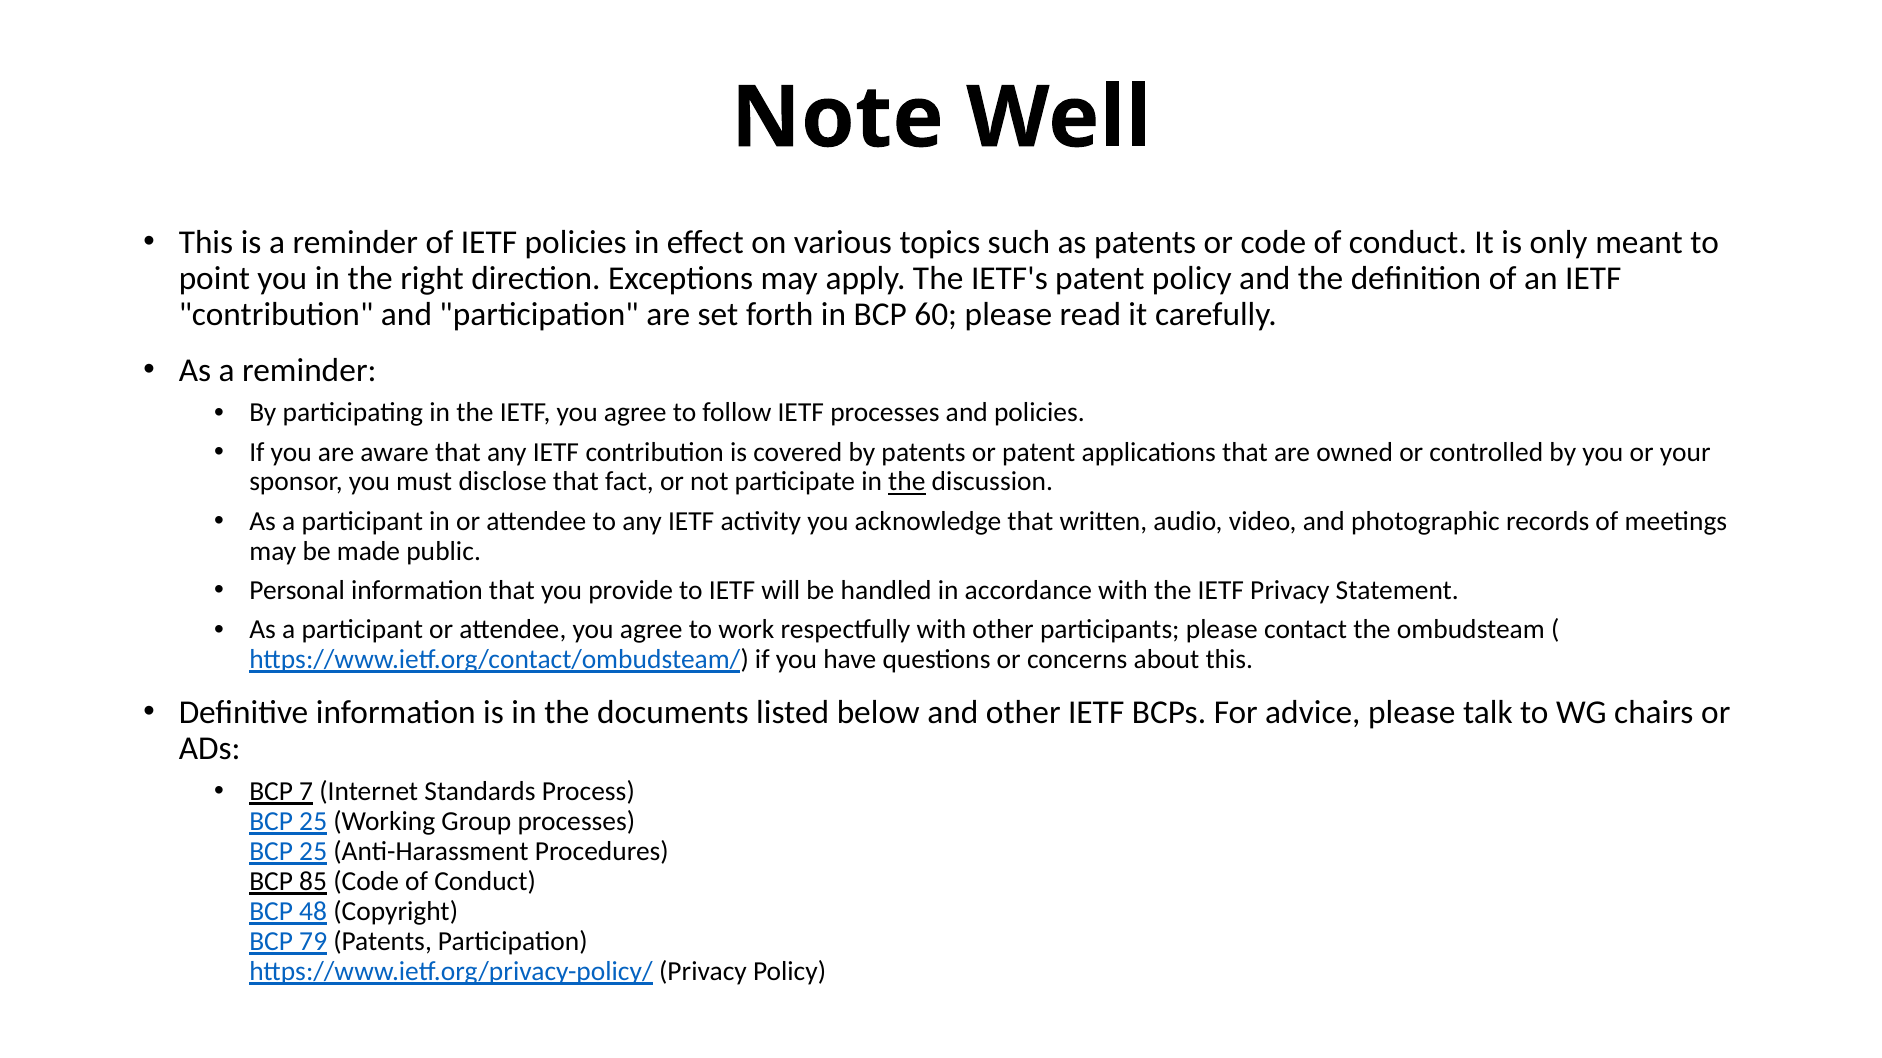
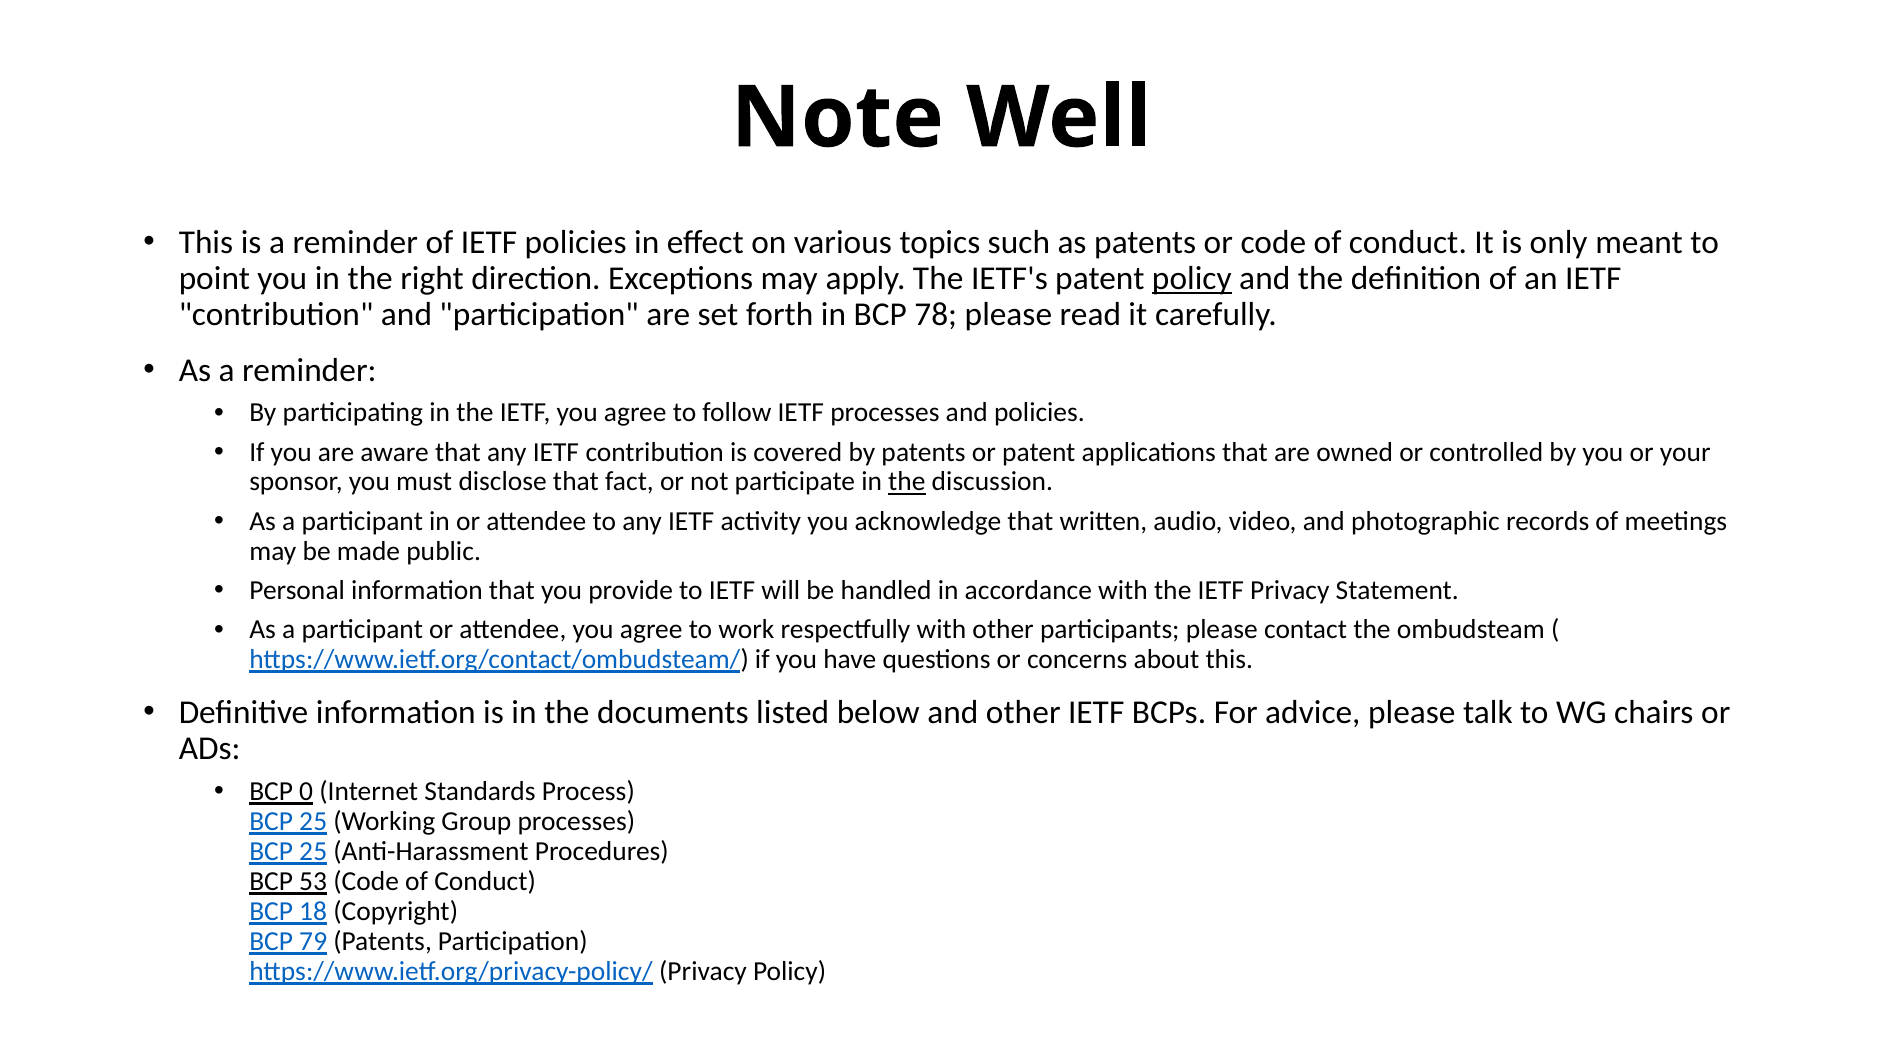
policy at (1192, 279) underline: none -> present
60: 60 -> 78
7: 7 -> 0
85: 85 -> 53
48: 48 -> 18
